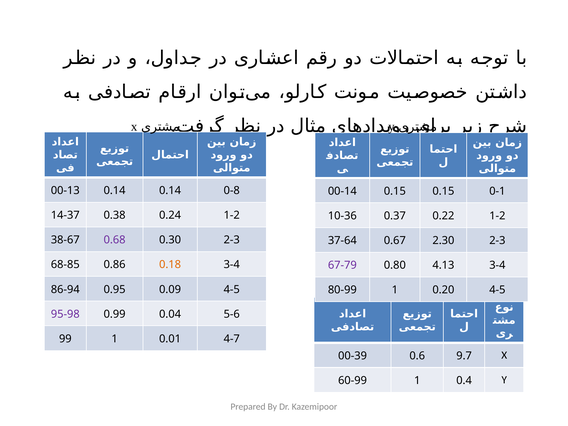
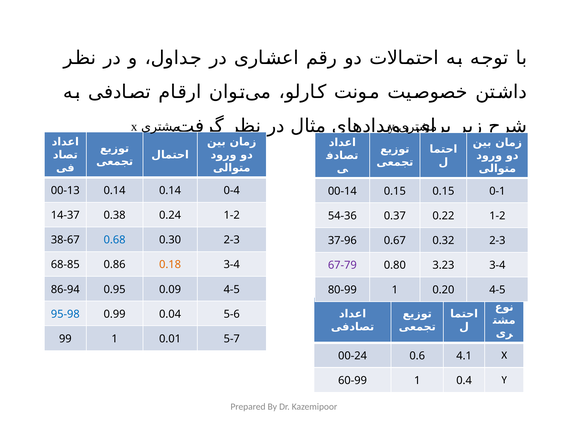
0-8: 0-8 -> 0-4
10-36: 10-36 -> 54-36
0.68 colour: purple -> blue
37-64: 37-64 -> 37-96
2.30: 2.30 -> 0.32
4.13: 4.13 -> 3.23
95-98 colour: purple -> blue
4-7: 4-7 -> 5-7
00-39: 00-39 -> 00-24
9.7: 9.7 -> 4.1
